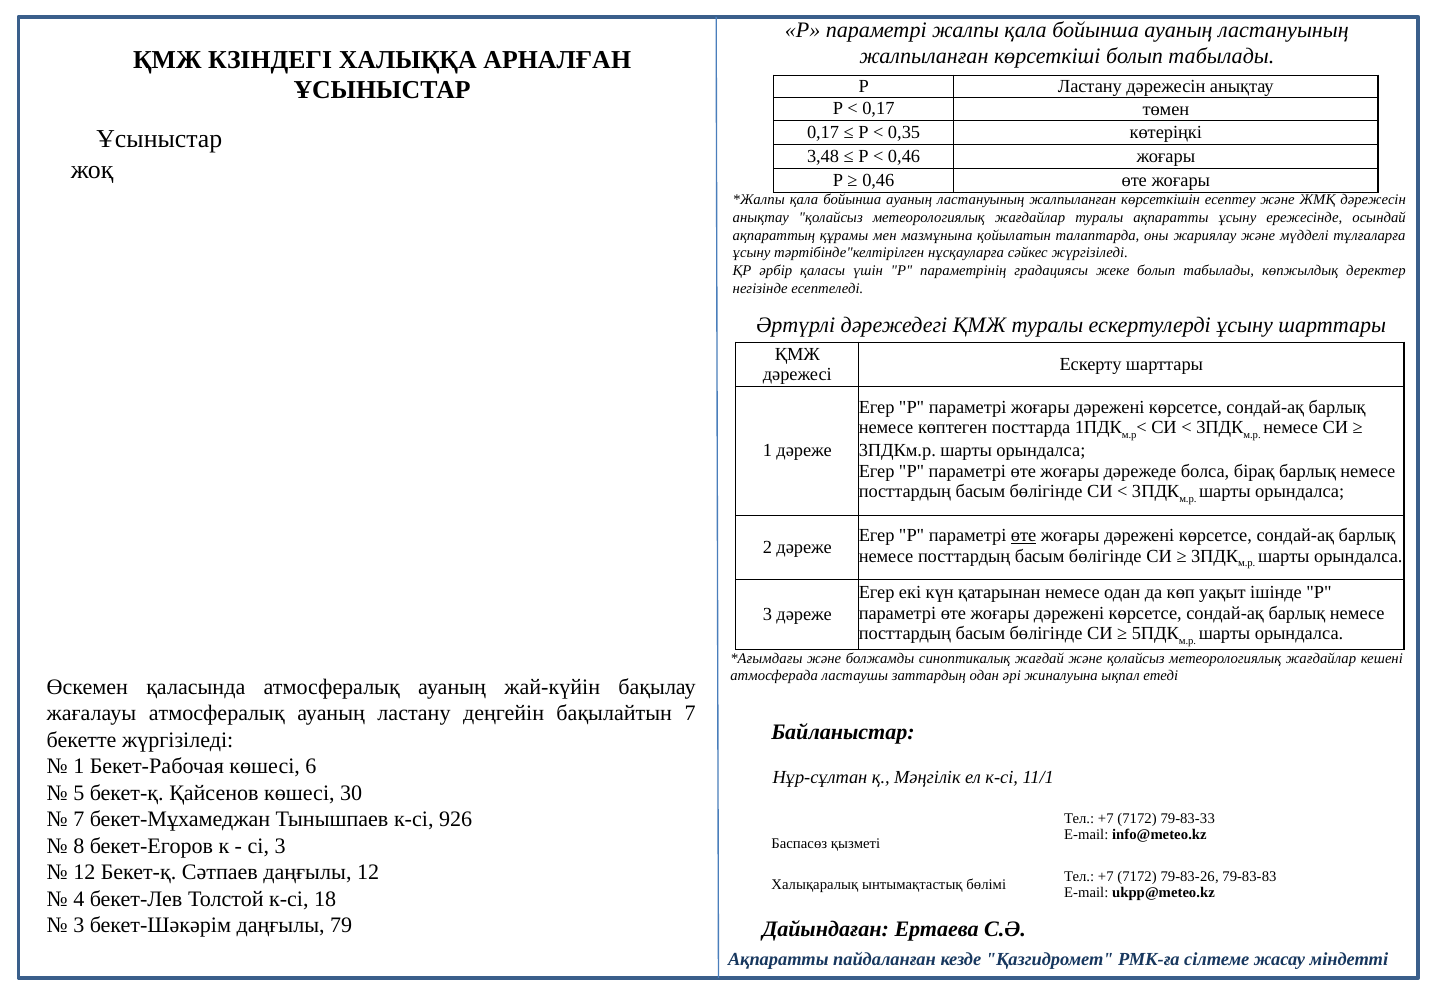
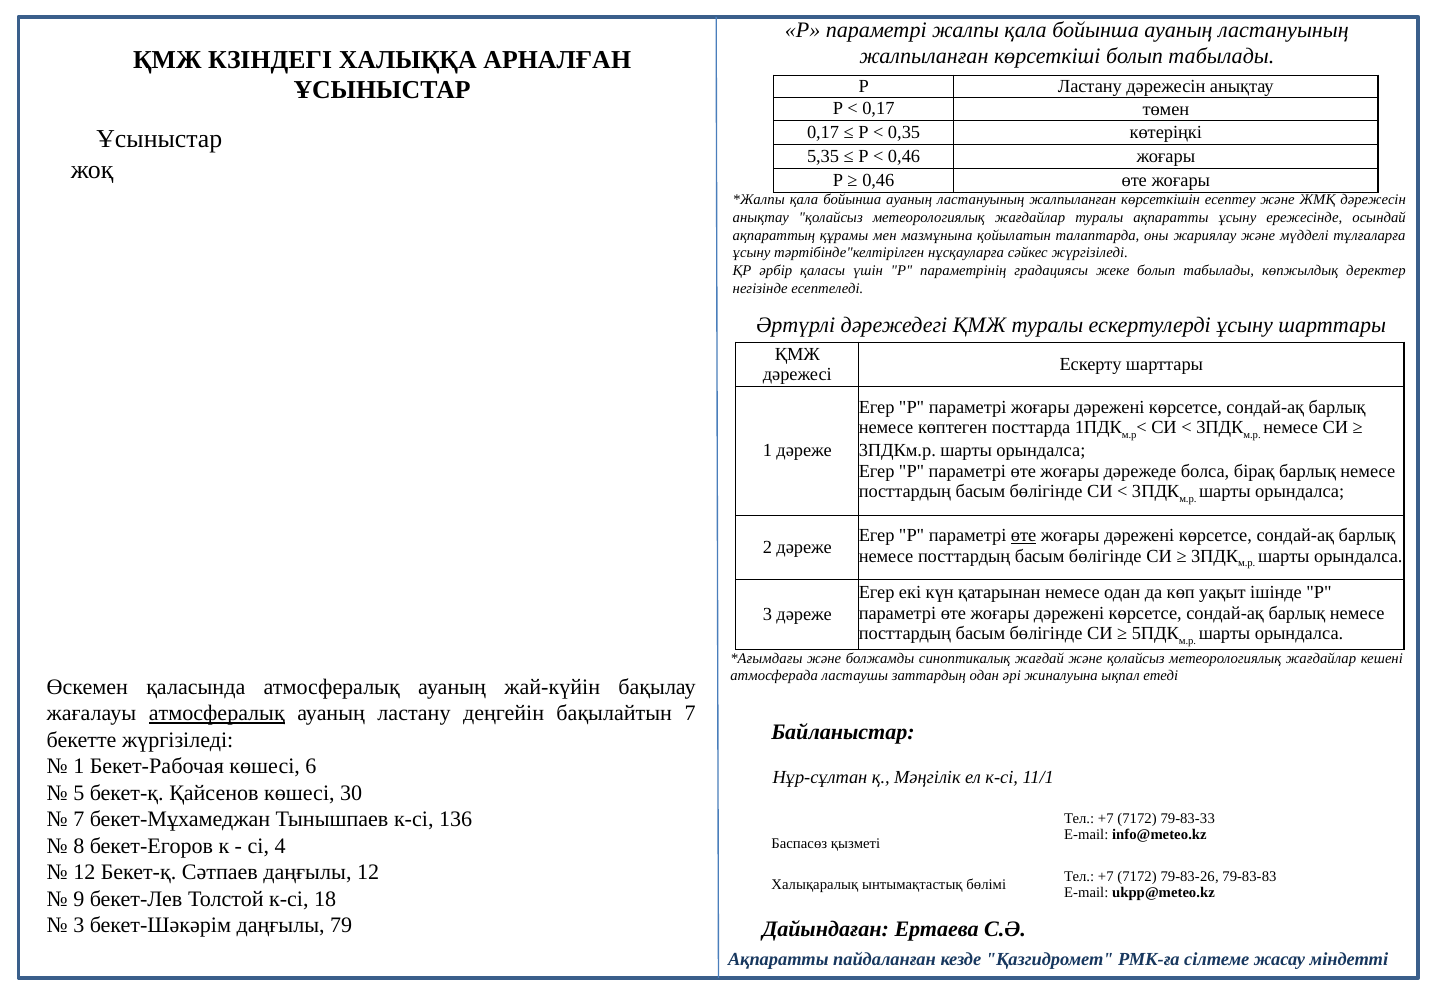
3,48: 3,48 -> 5,35
атмосфералық at (217, 713) underline: none -> present
926: 926 -> 136
сі 3: 3 -> 4
4: 4 -> 9
